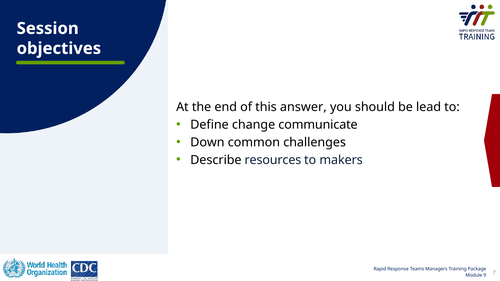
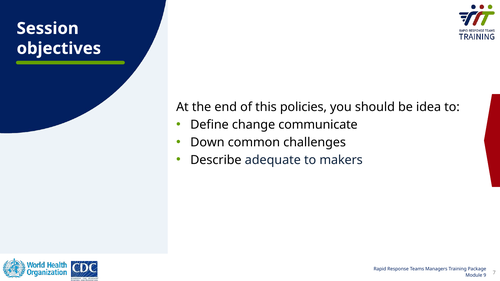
answer: answer -> policies
lead: lead -> idea
resources: resources -> adequate
